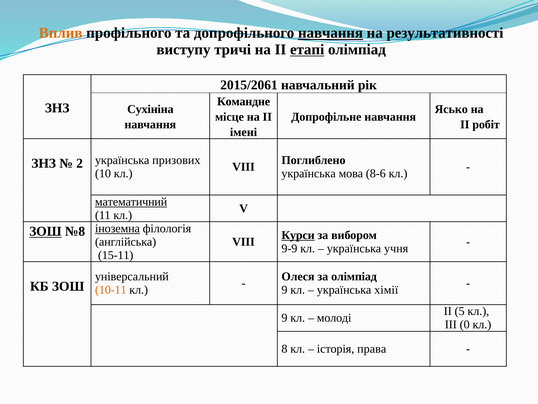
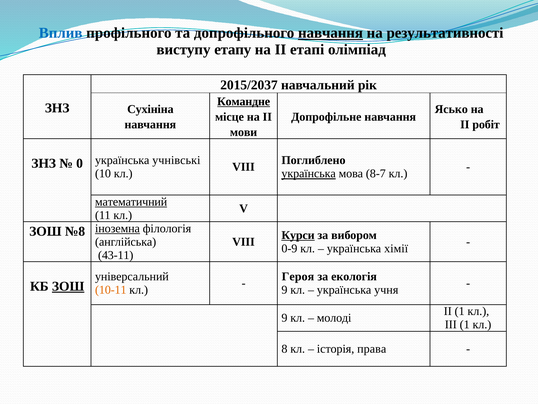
Вплив colour: orange -> blue
тричі: тричі -> етапу
етапі underline: present -> none
2015/2061: 2015/2061 -> 2015/2037
Командне underline: none -> present
імені: імені -> мови
2: 2 -> 0
призових: призових -> учнівські
українська at (309, 173) underline: none -> present
8-6: 8-6 -> 8-7
ЗОШ at (45, 231) underline: present -> none
9-9: 9-9 -> 0-9
учня: учня -> хімії
15-11: 15-11 -> 43-11
Олеся: Олеся -> Героя
за олімпіад: олімпіад -> екологія
ЗОШ at (68, 286) underline: none -> present
хімії: хімії -> учня
ІІ 5: 5 -> 1
ІІІ 0: 0 -> 1
